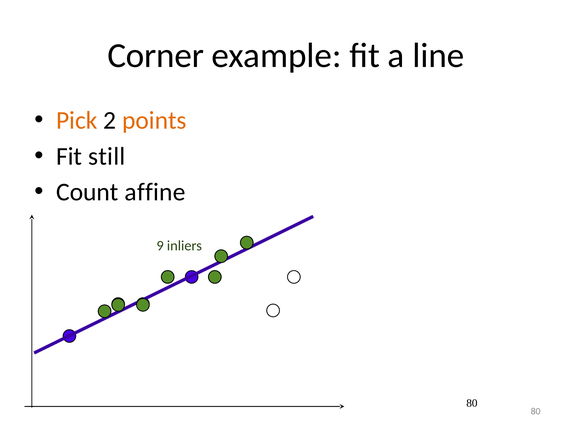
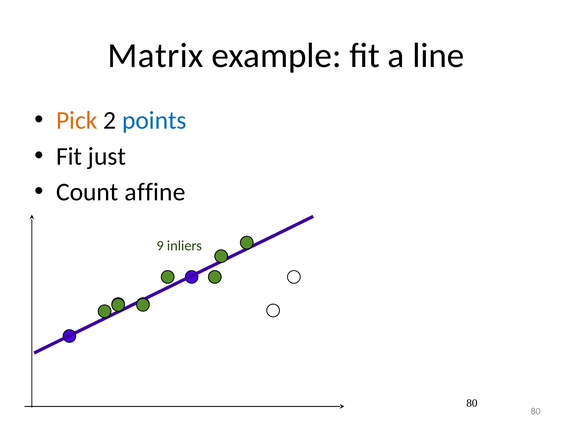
Corner: Corner -> Matrix
points colour: orange -> blue
still: still -> just
